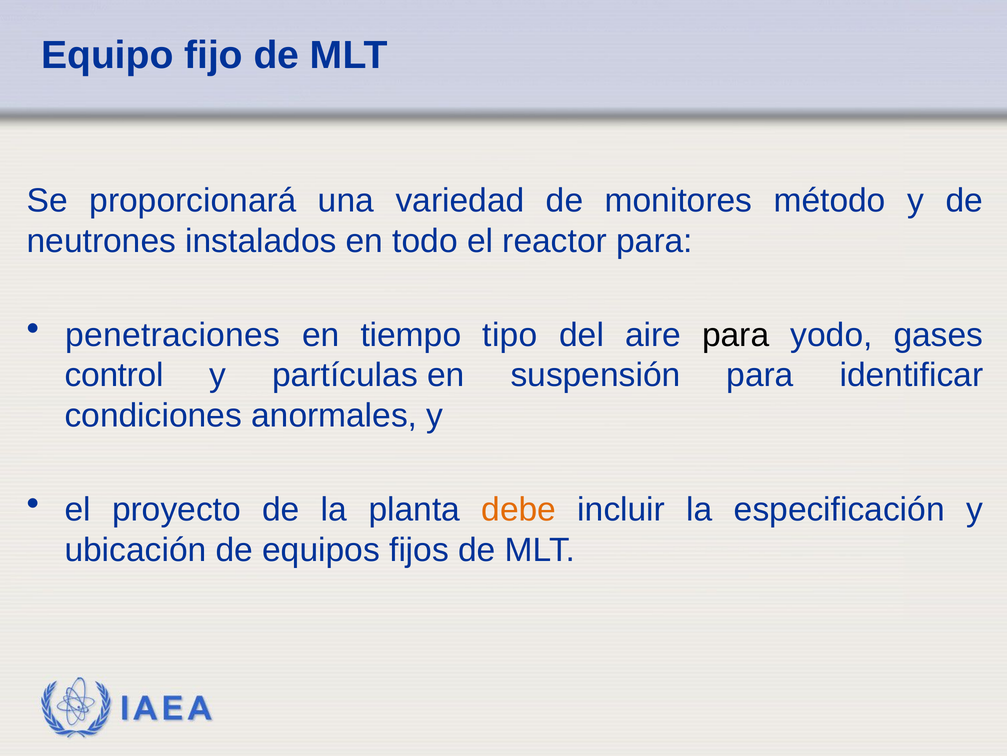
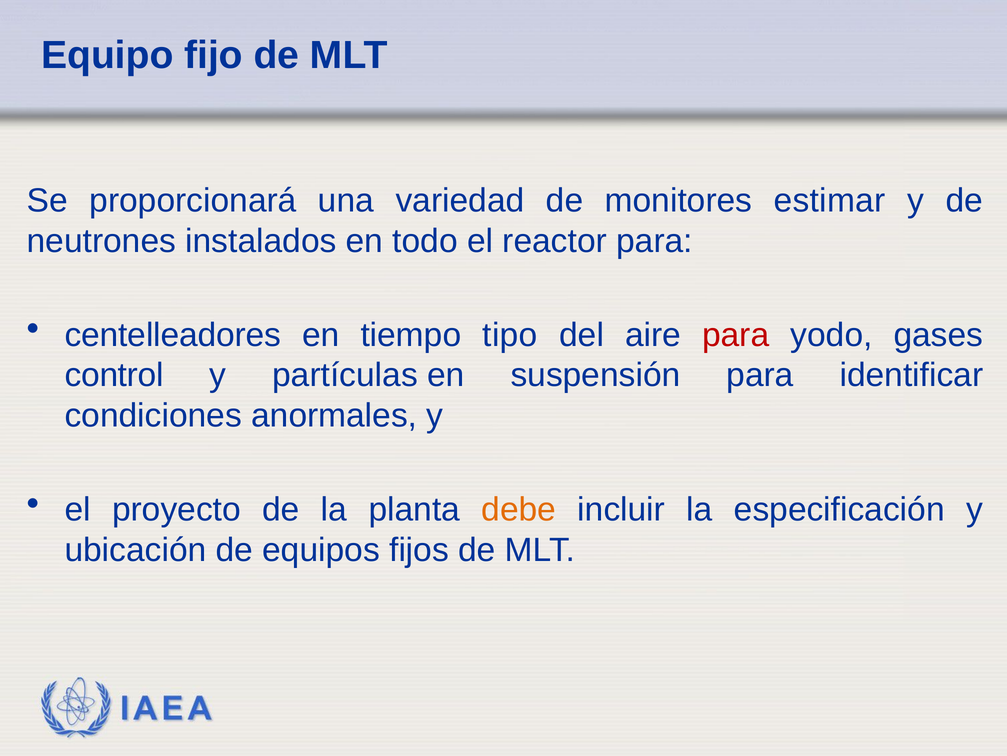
método: método -> estimar
penetraciones: penetraciones -> centelleadores
para at (736, 335) colour: black -> red
